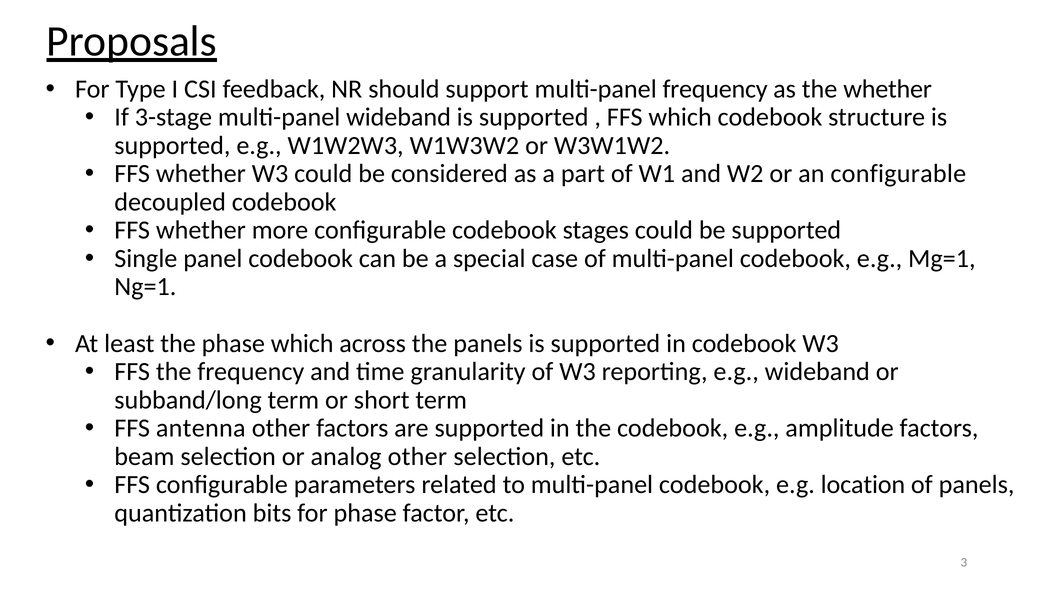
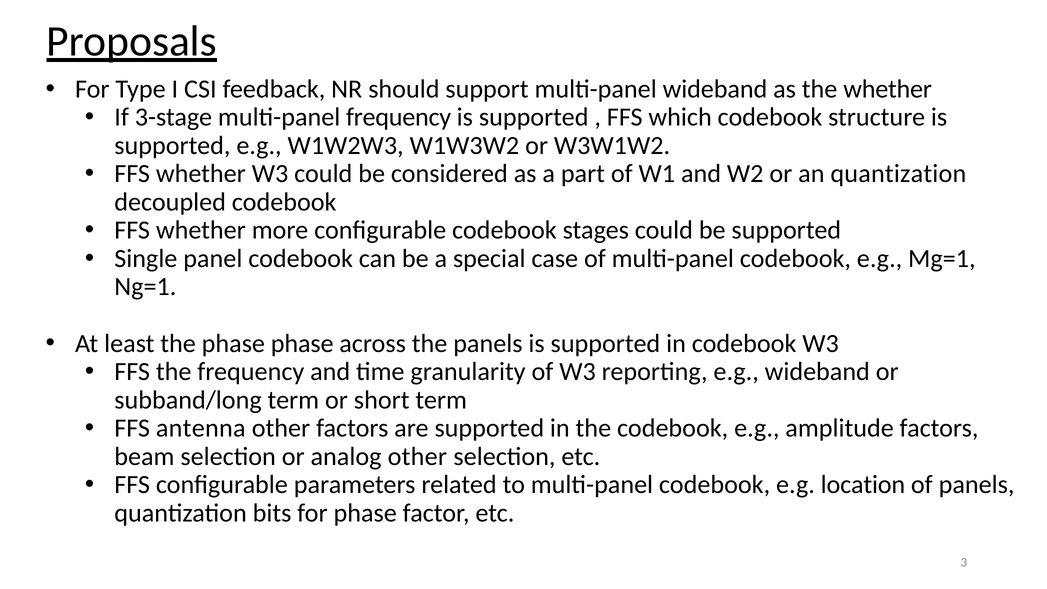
multi-panel frequency: frequency -> wideband
multi-panel wideband: wideband -> frequency
an configurable: configurable -> quantization
phase which: which -> phase
